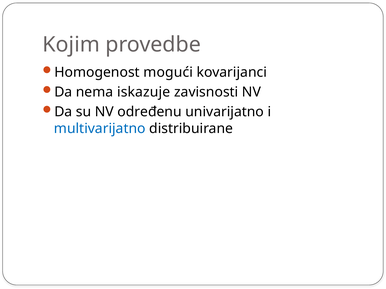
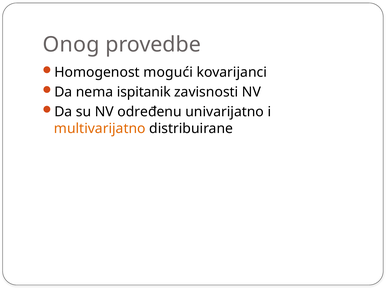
Kojim: Kojim -> Onog
iskazuje: iskazuje -> ispitanik
multivarijatno colour: blue -> orange
